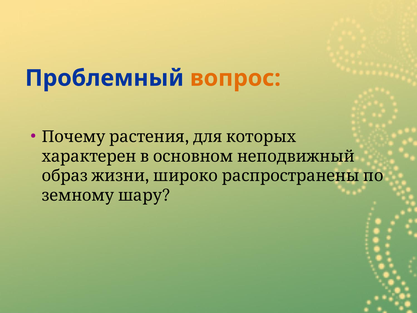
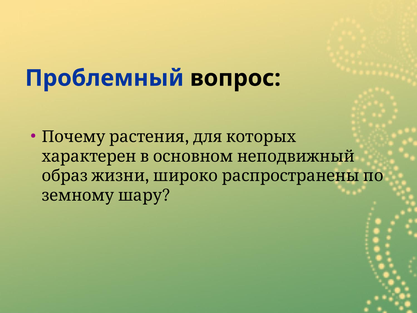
вопрос colour: orange -> black
